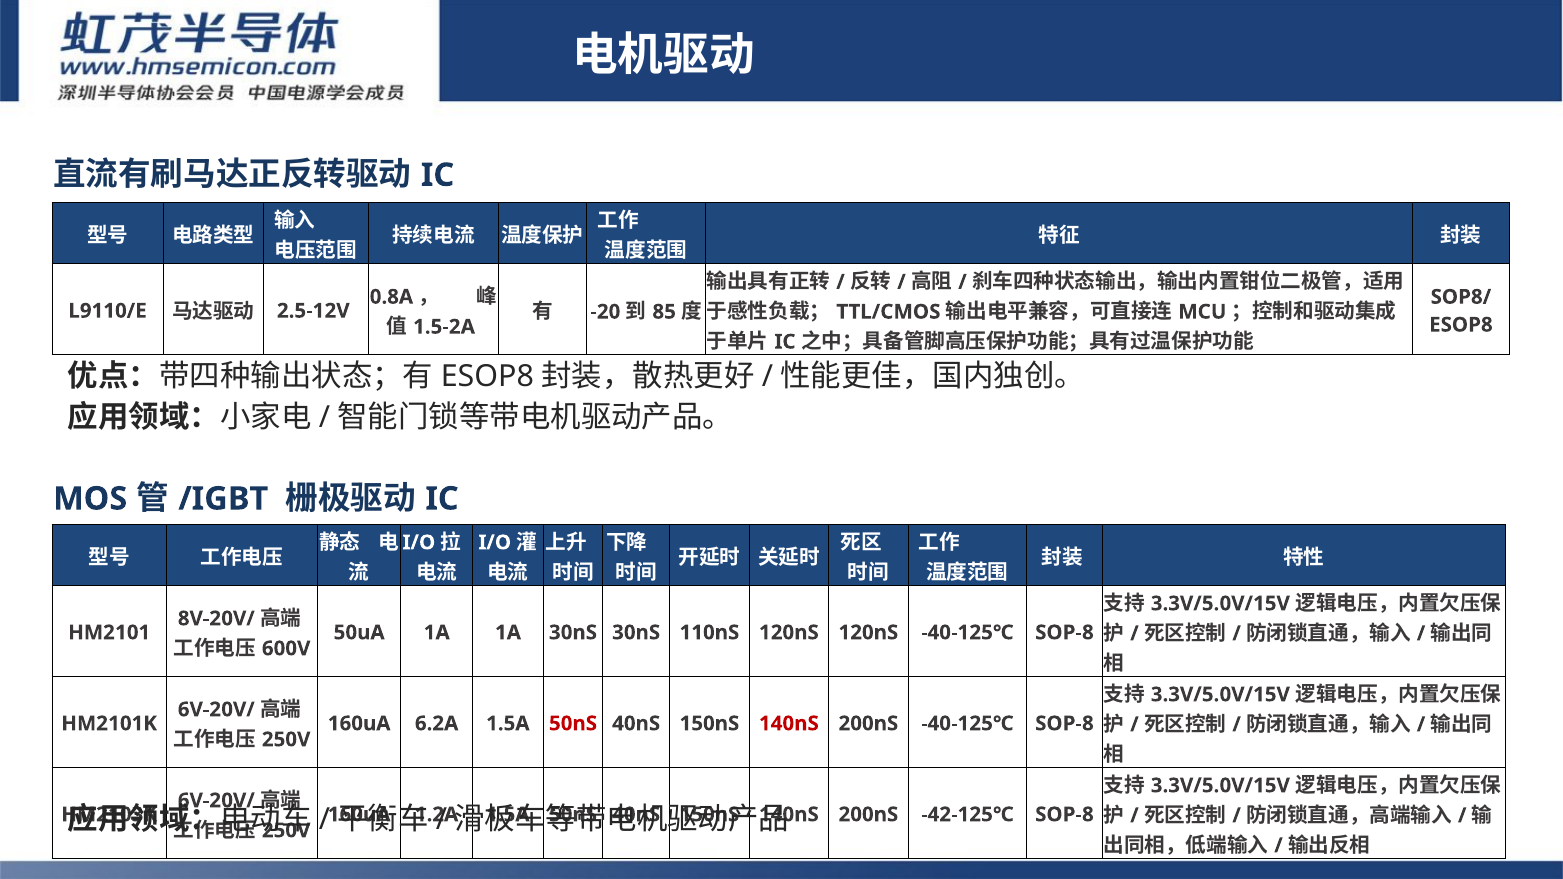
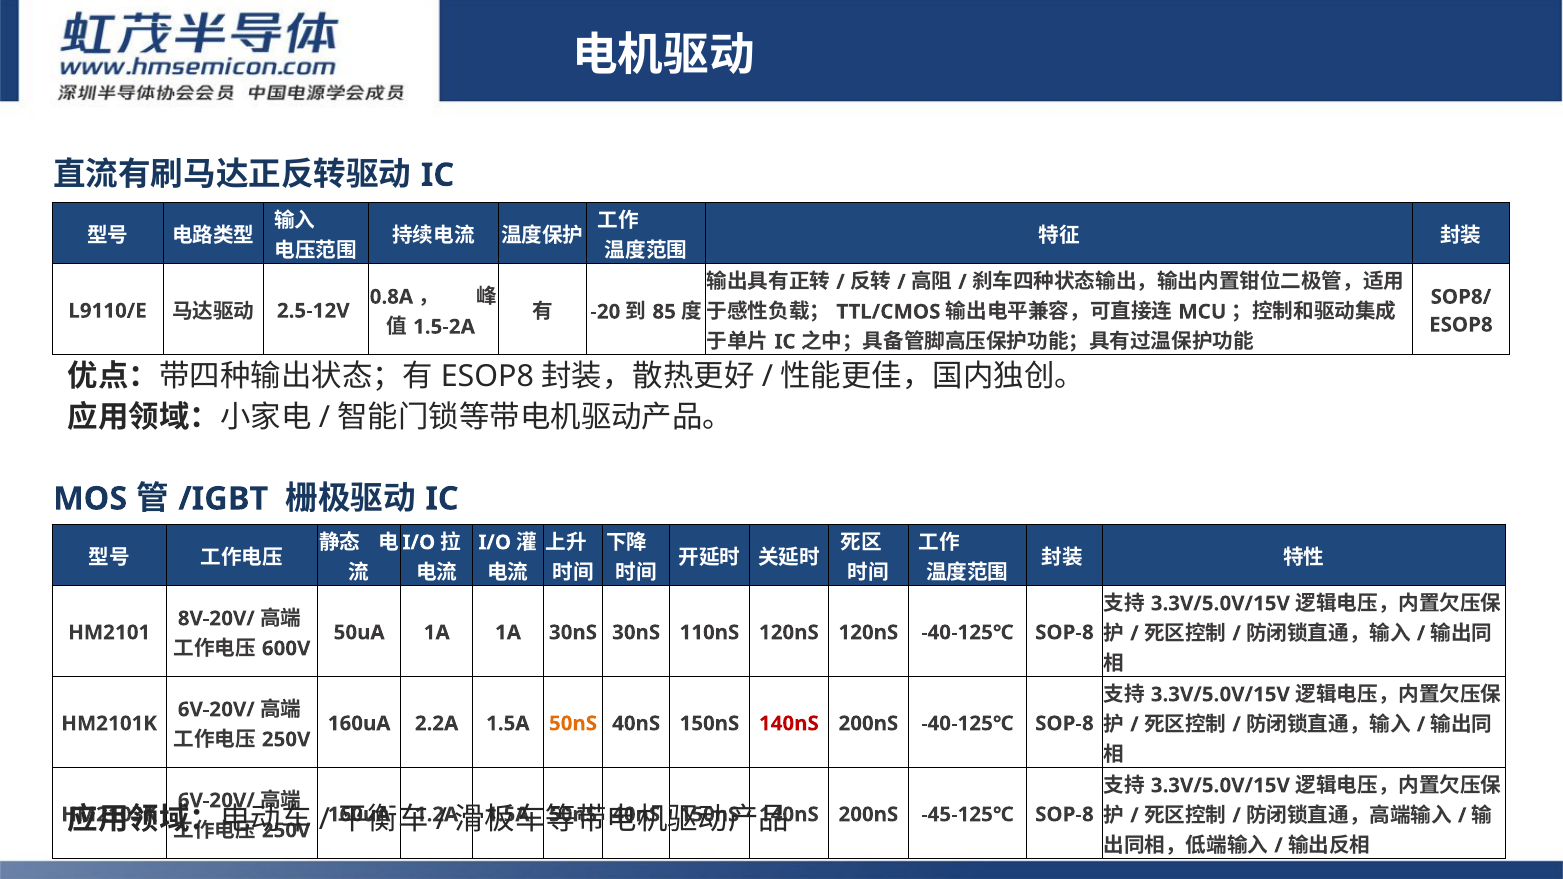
6.2A: 6.2A -> 2.2A
50nS at (573, 724) colour: red -> orange
-42-125℃: -42-125℃ -> -45-125℃
